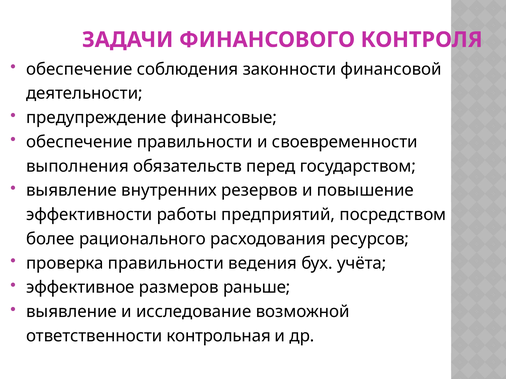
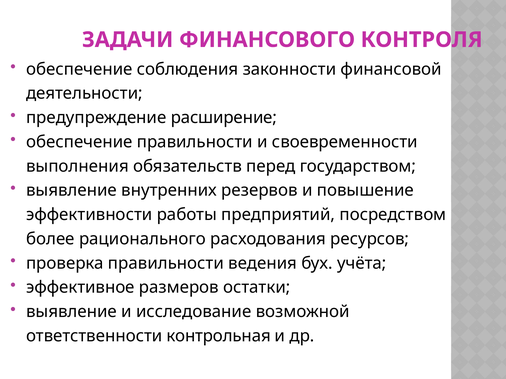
финансовые: финансовые -> расширение
раньше: раньше -> остатки
